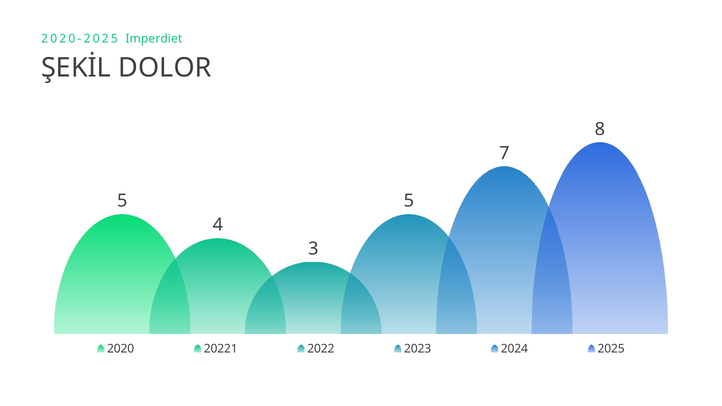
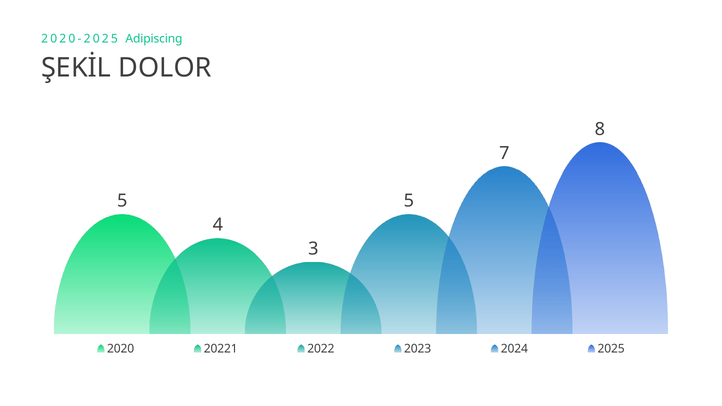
Imperdiet: Imperdiet -> Adipiscing
